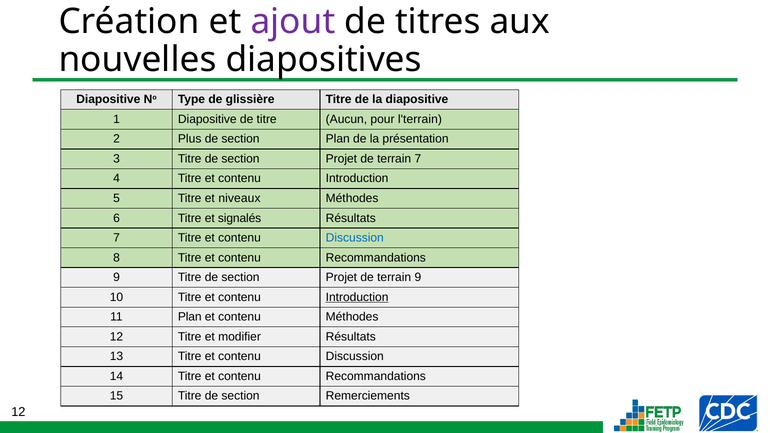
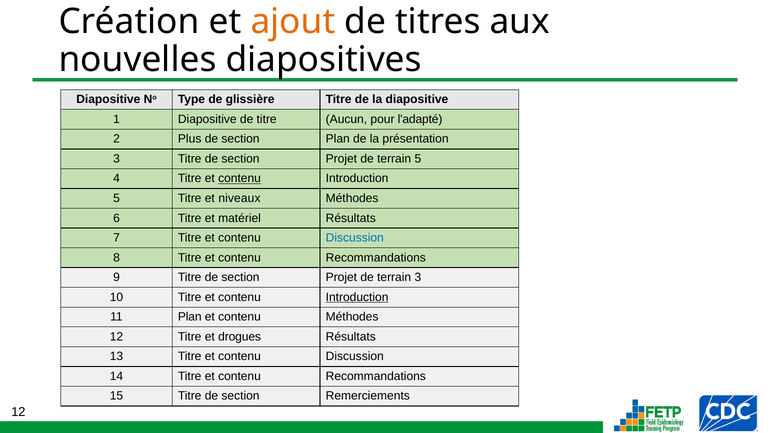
ajout colour: purple -> orange
l'terrain: l'terrain -> l'adapté
terrain 7: 7 -> 5
contenu at (240, 179) underline: none -> present
signalés: signalés -> matériel
terrain 9: 9 -> 3
modifier: modifier -> drogues
